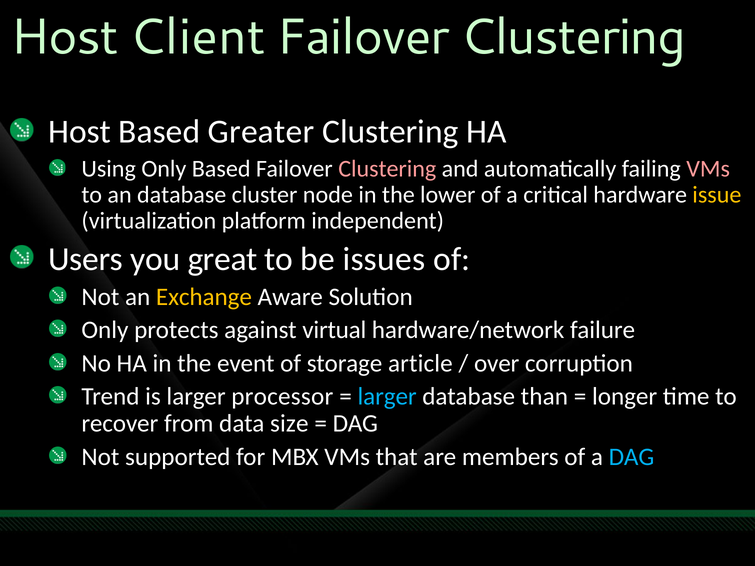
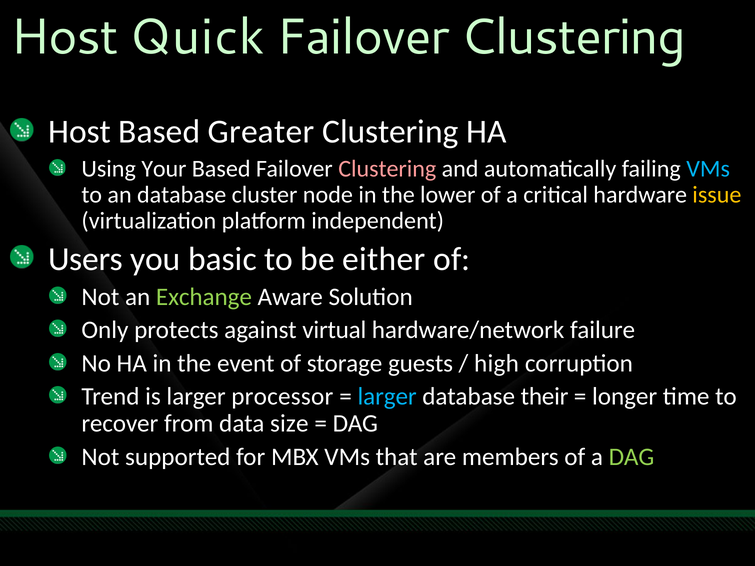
Client: Client -> Quick
Using Only: Only -> Your
VMs at (708, 169) colour: pink -> light blue
great: great -> basic
issues: issues -> either
Exchange colour: yellow -> light green
article: article -> guests
over: over -> high
than: than -> their
DAG at (631, 457) colour: light blue -> light green
